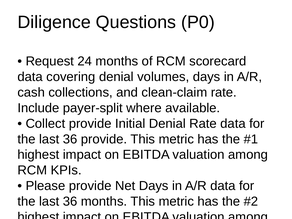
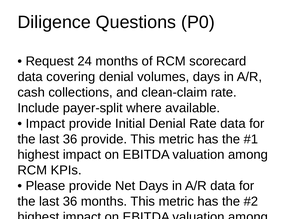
Collect at (45, 124): Collect -> Impact
